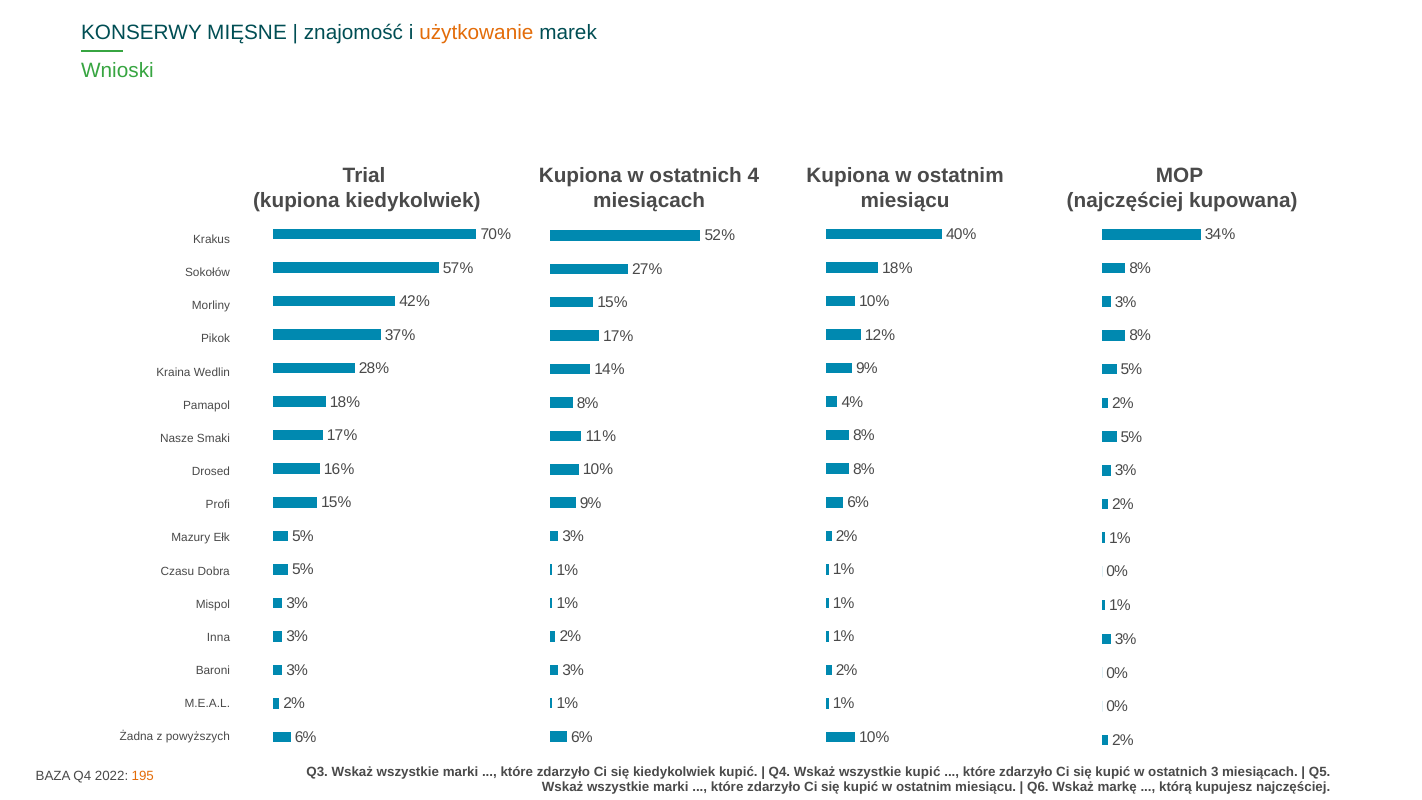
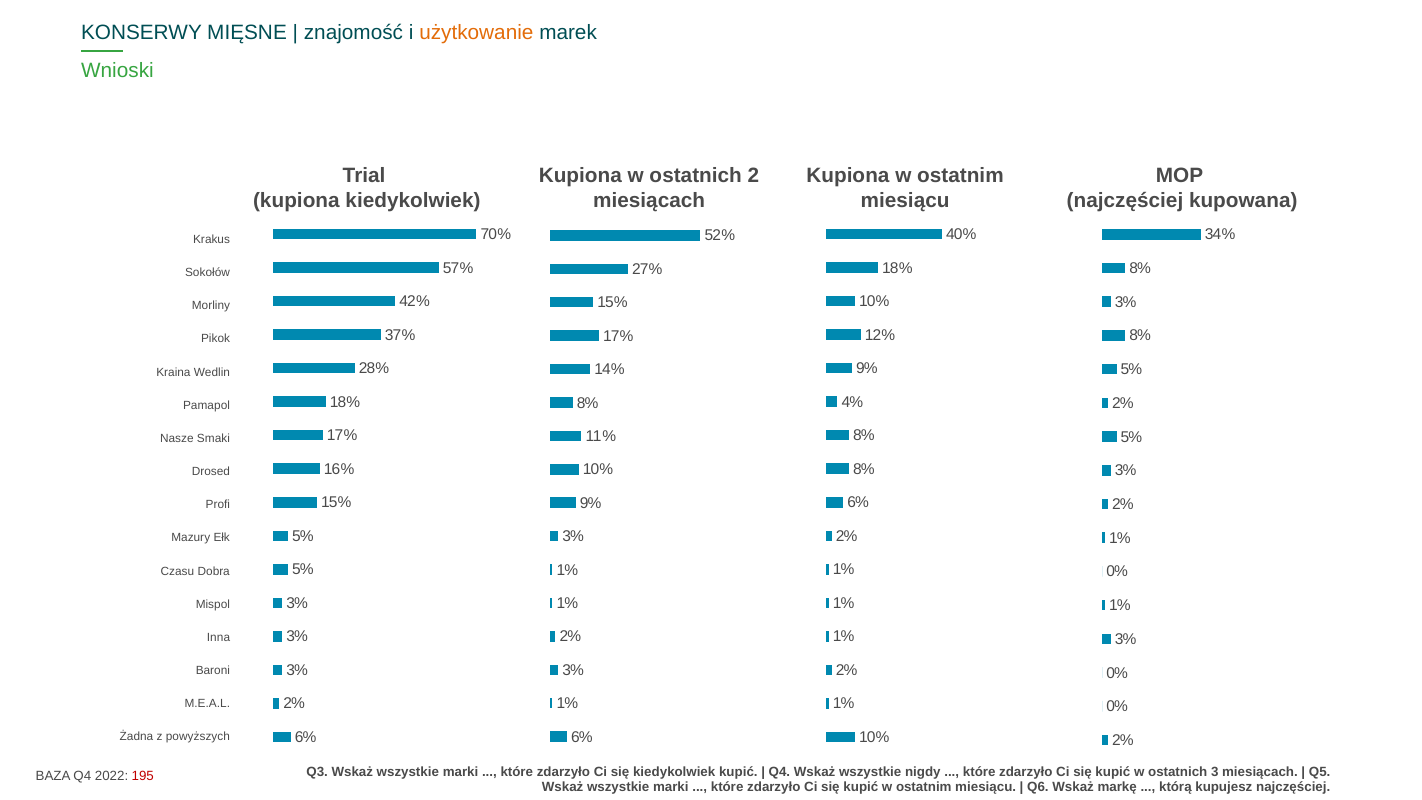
4: 4 -> 2
wszystkie kupić: kupić -> nigdy
195 colour: orange -> red
